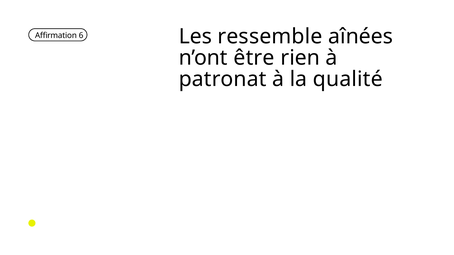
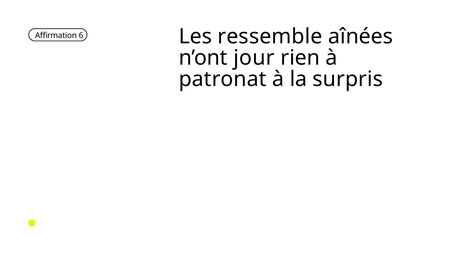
être: être -> jour
qualité: qualité -> surpris
